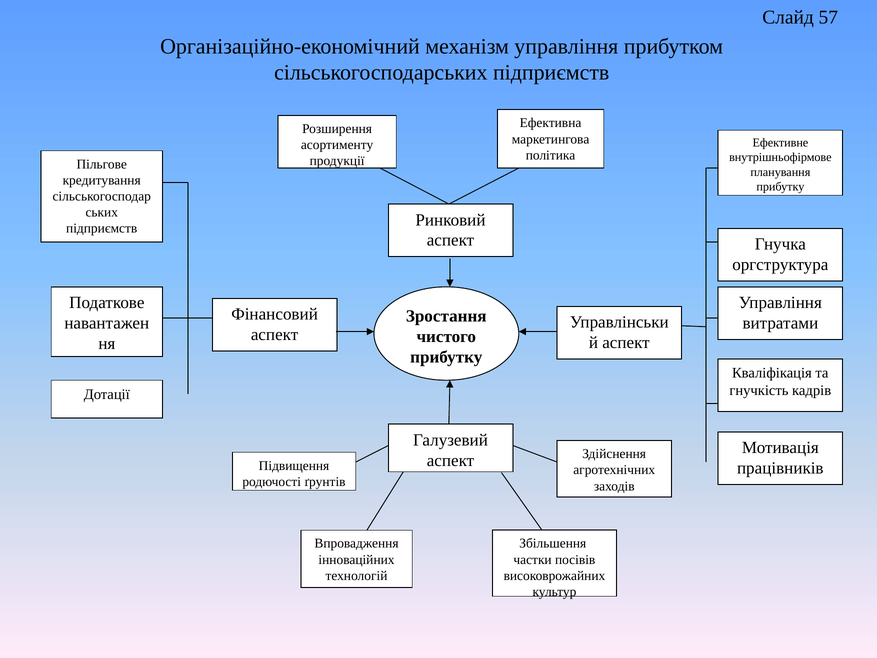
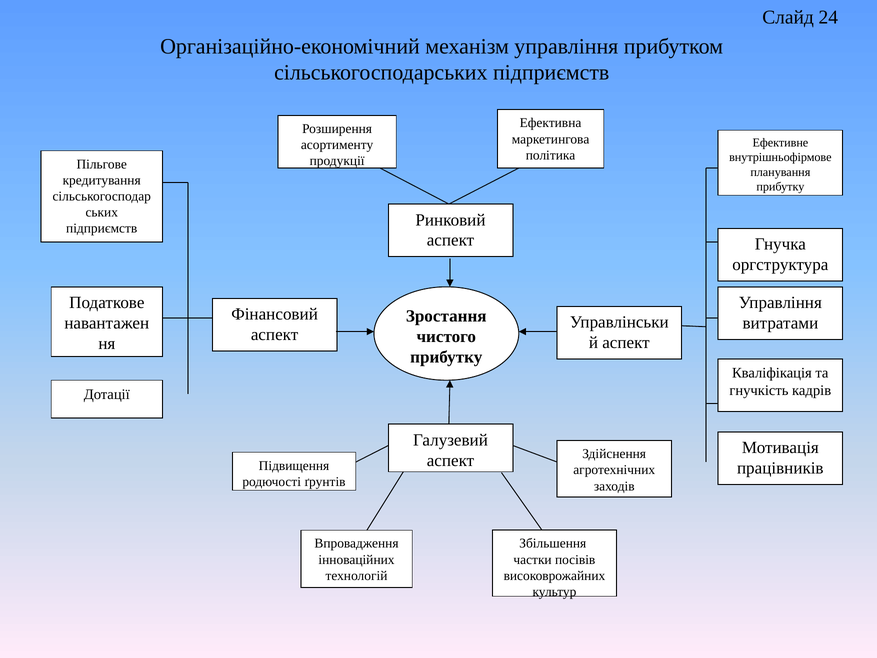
57: 57 -> 24
